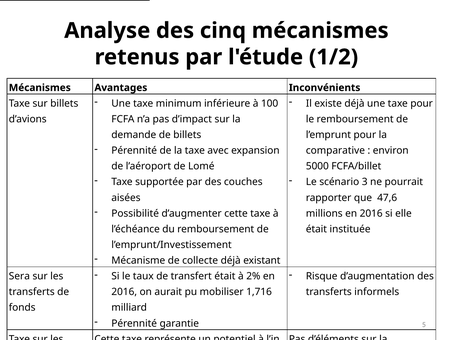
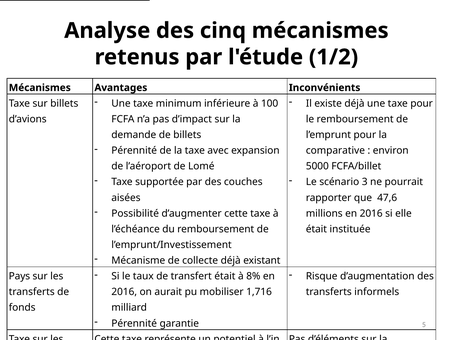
2%: 2% -> 8%
Sera at (19, 276): Sera -> Pays
